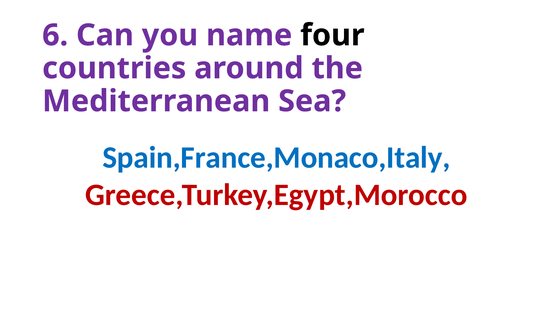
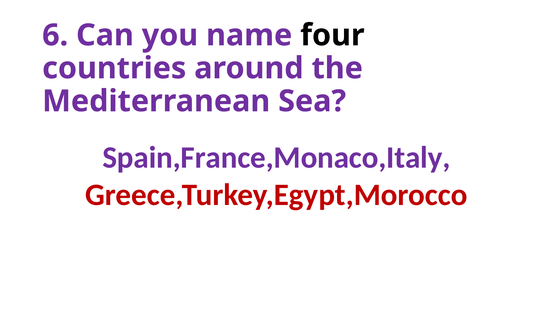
Spain,France,Monaco,Italy colour: blue -> purple
